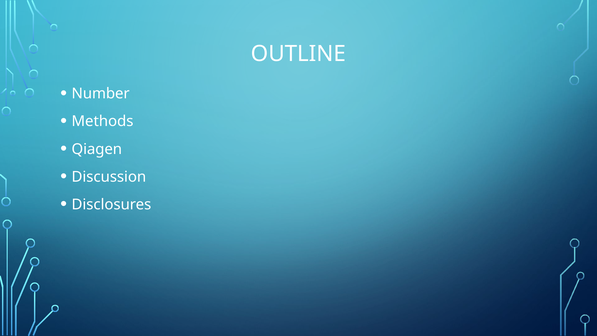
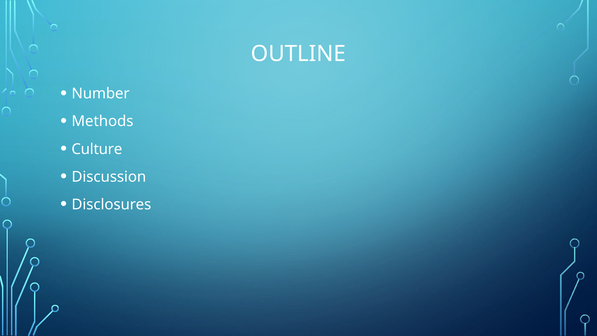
Qiagen: Qiagen -> Culture
